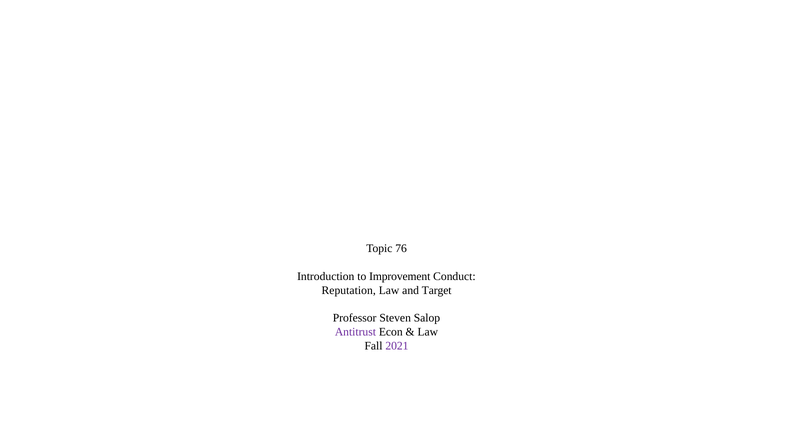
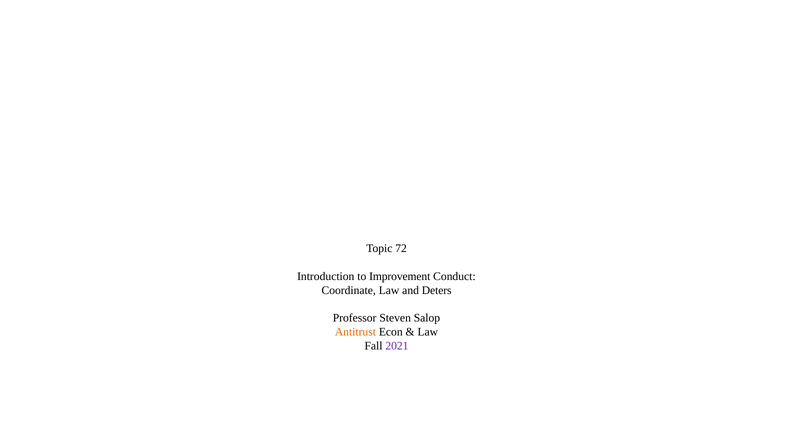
76: 76 -> 72
Reputation: Reputation -> Coordinate
Target: Target -> Deters
Antitrust colour: purple -> orange
